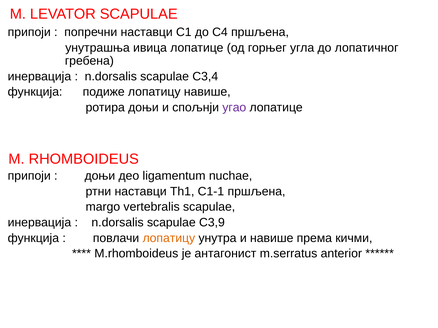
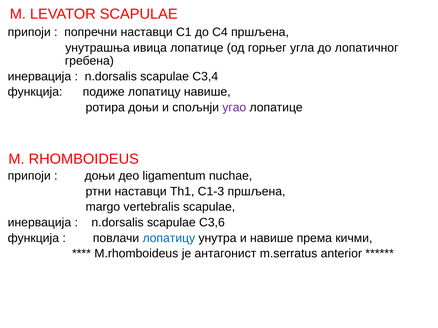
C1-1: C1-1 -> C1-3
C3,9: C3,9 -> C3,6
лопатицу at (169, 238) colour: orange -> blue
